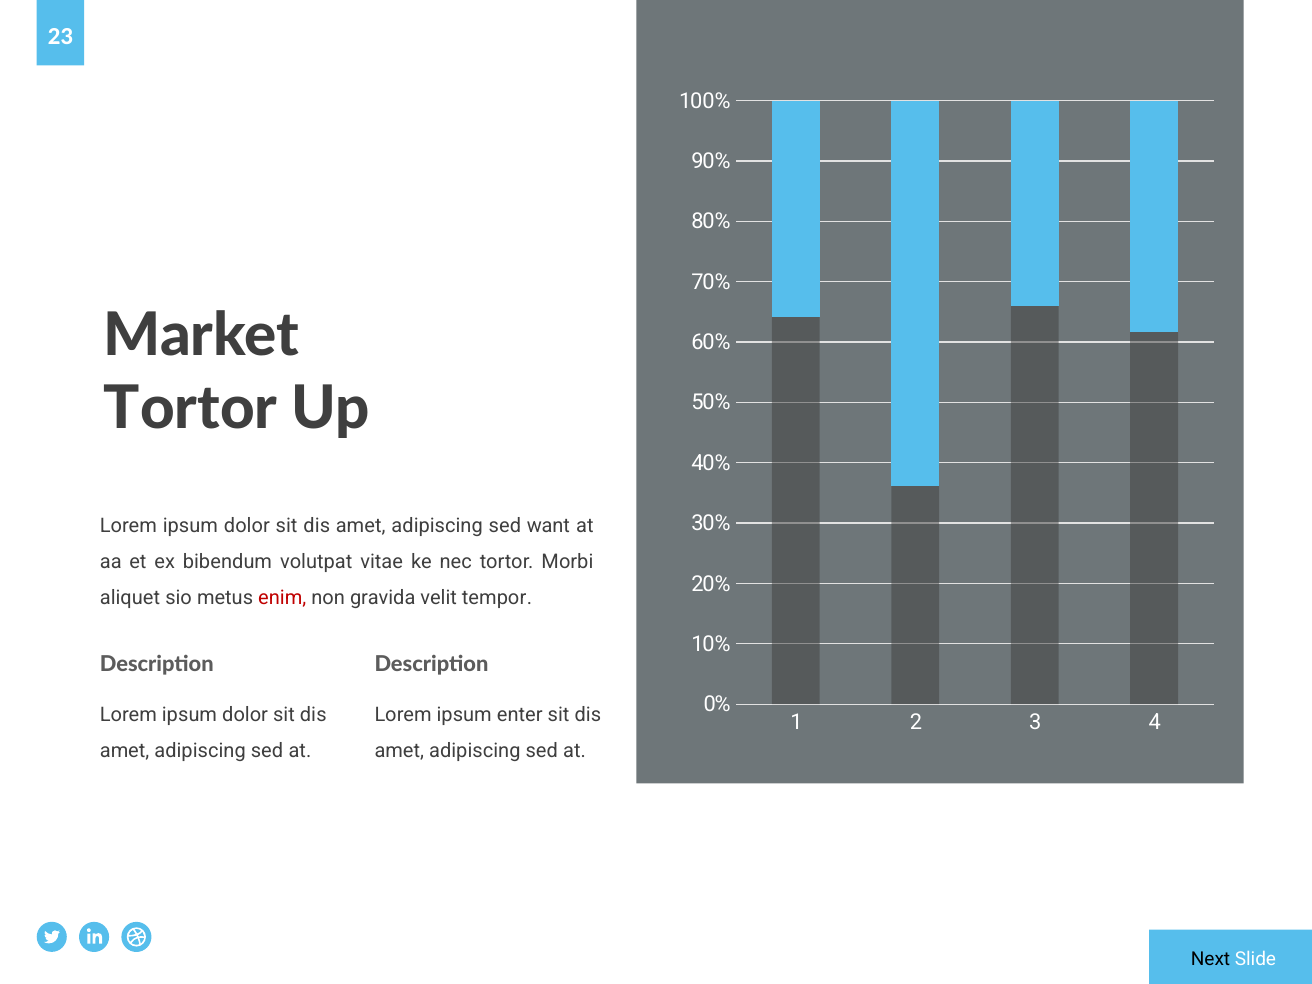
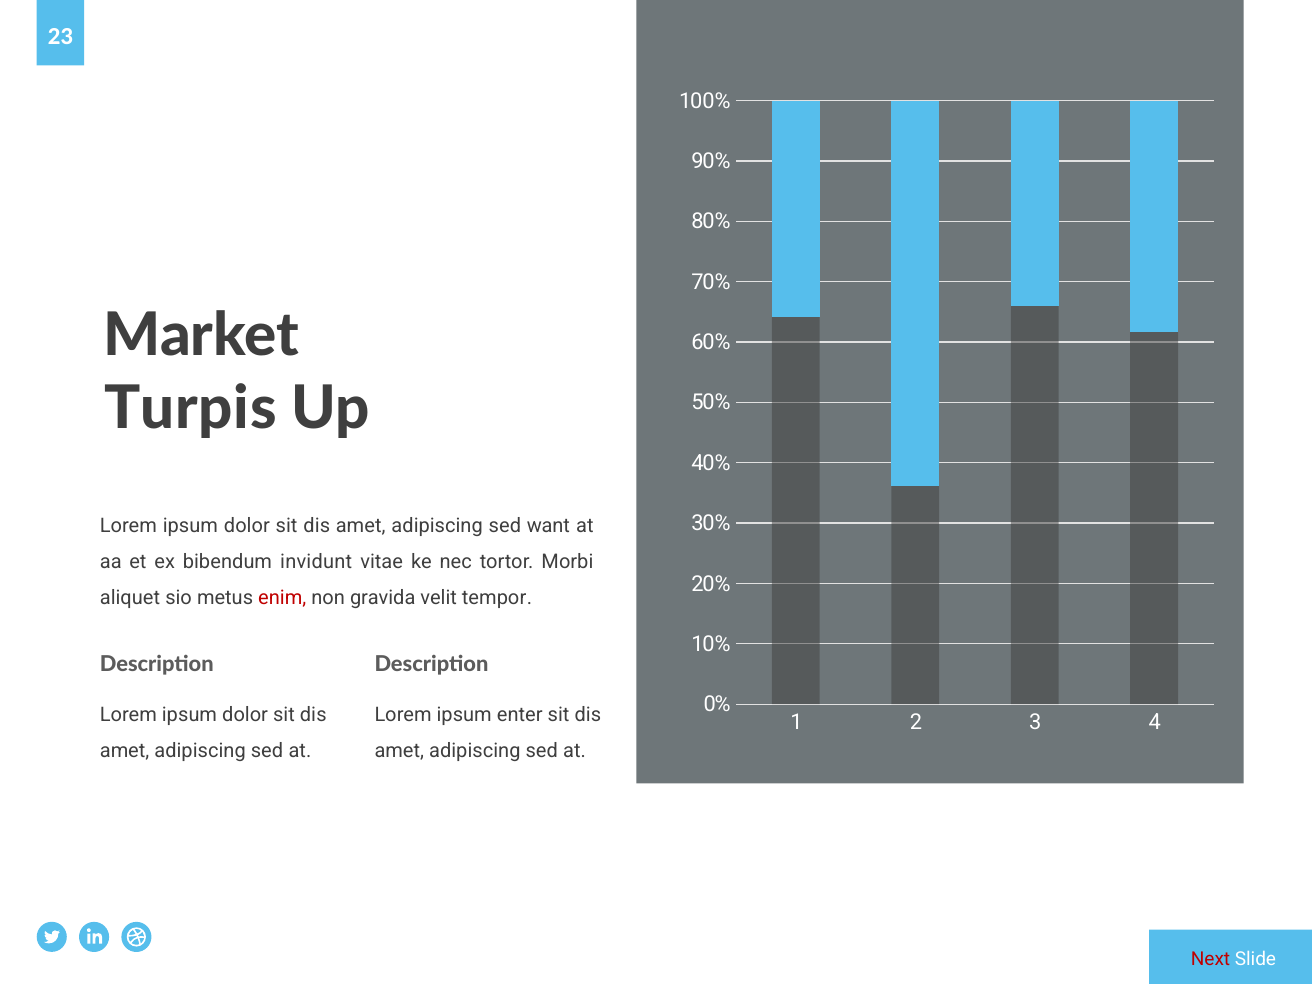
Tortor at (191, 408): Tortor -> Turpis
volutpat: volutpat -> invidunt
Next colour: black -> red
